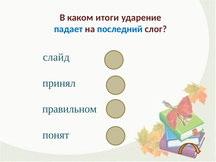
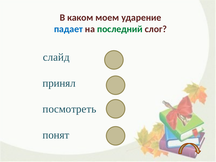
итоги: итоги -> моем
последний colour: blue -> green
правильном: правильном -> посмотреть
